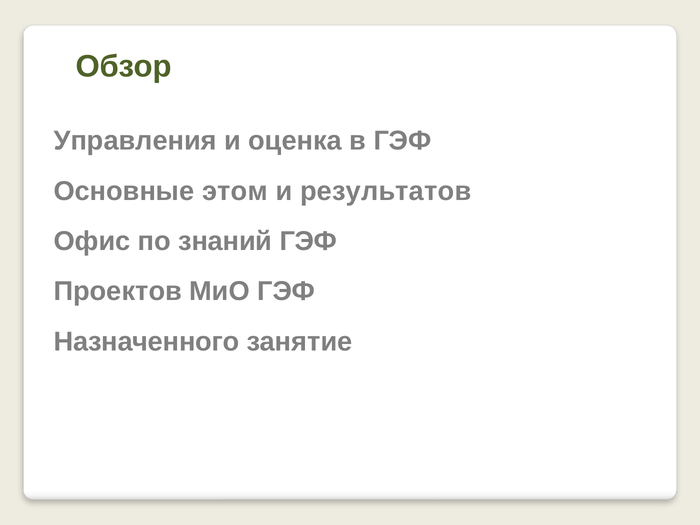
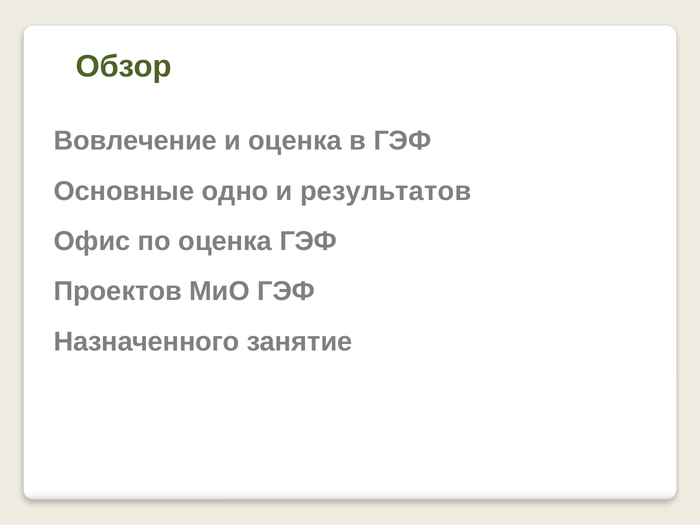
Управления: Управления -> Вовлечение
этом: этом -> одно
по знаний: знаний -> оценка
